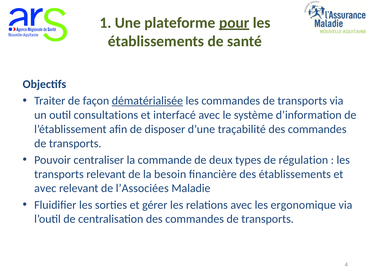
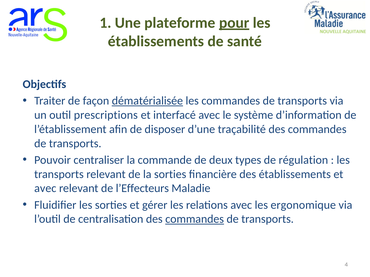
consultations: consultations -> prescriptions
la besoin: besoin -> sorties
l’Associées: l’Associées -> l’Effecteurs
commandes at (195, 219) underline: none -> present
